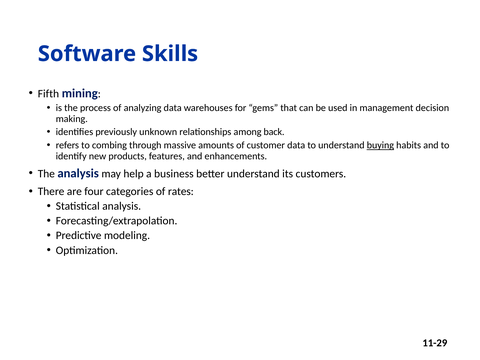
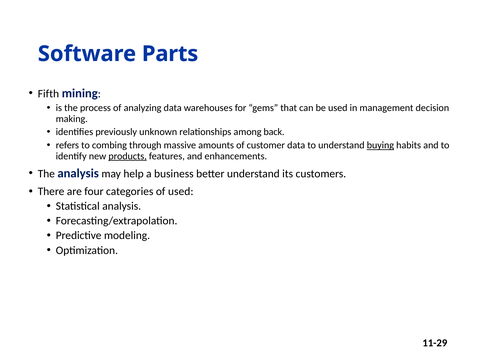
Skills: Skills -> Parts
products underline: none -> present
of rates: rates -> used
